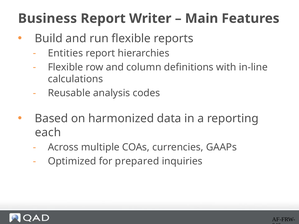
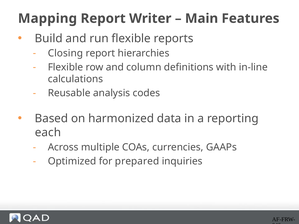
Business: Business -> Mapping
Entities: Entities -> Closing
